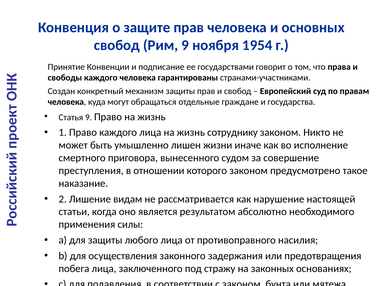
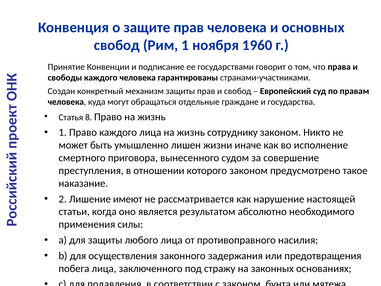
Рим 9: 9 -> 1
1954: 1954 -> 1960
Статья 9: 9 -> 8
видам: видам -> имеют
